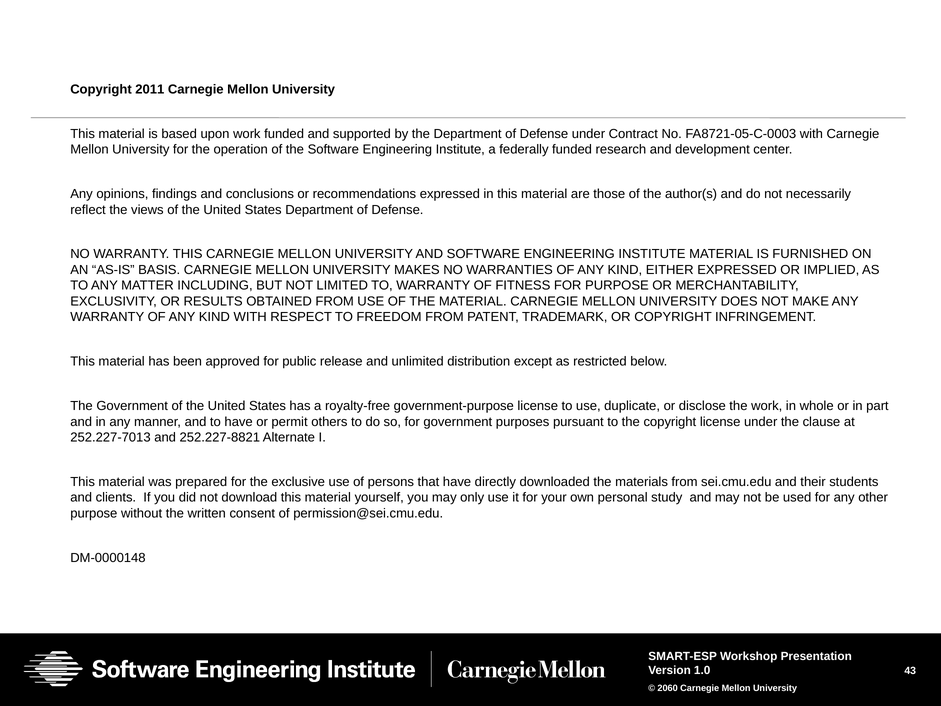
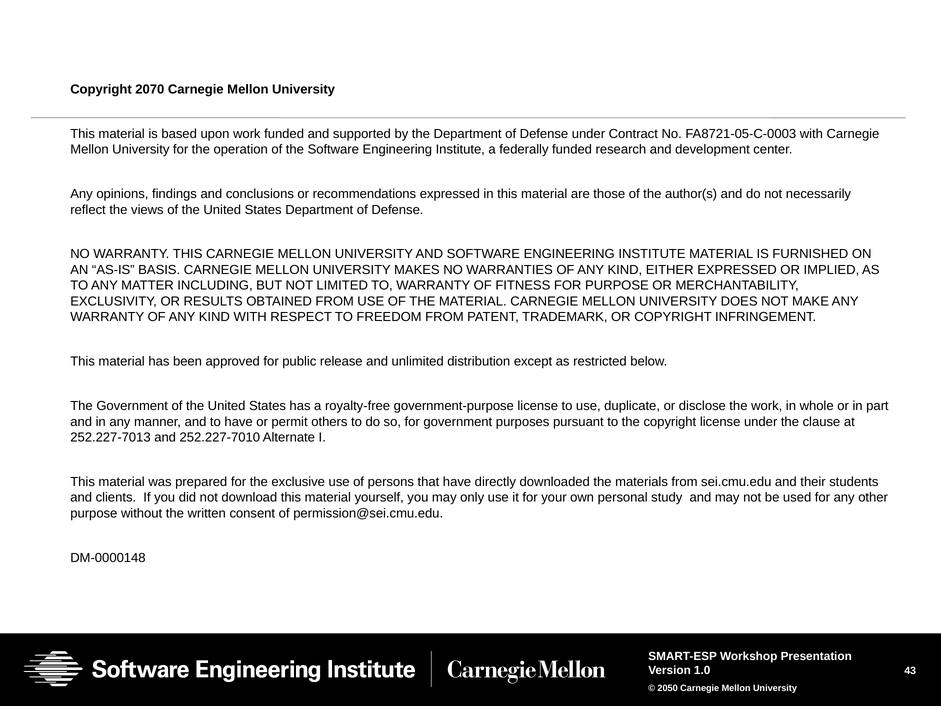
2011: 2011 -> 2070
252.227-8821: 252.227-8821 -> 252.227-7010
2060: 2060 -> 2050
